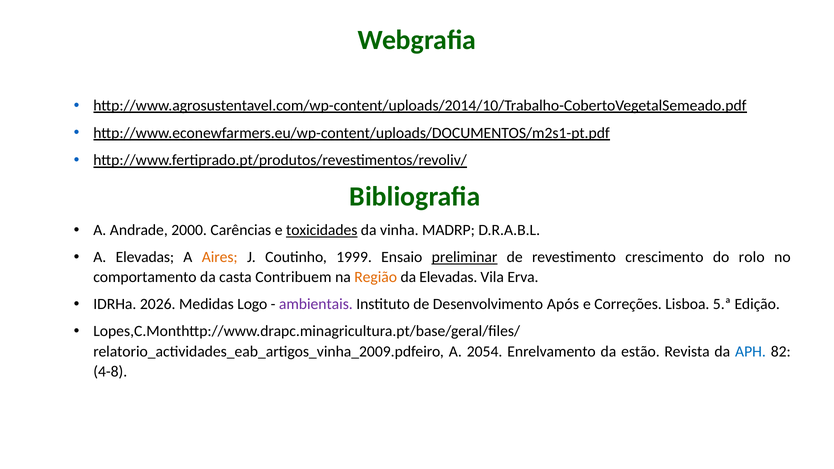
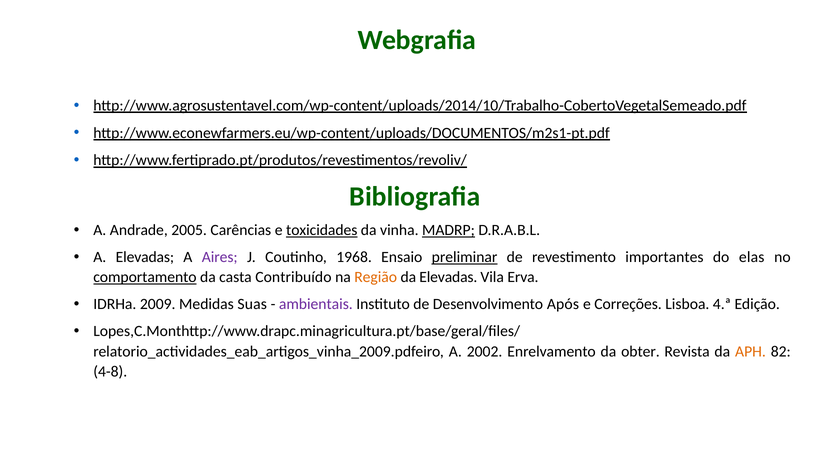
2000: 2000 -> 2005
MADRP underline: none -> present
Aires colour: orange -> purple
1999: 1999 -> 1968
crescimento: crescimento -> importantes
rolo: rolo -> elas
comportamento underline: none -> present
Contribuem: Contribuem -> Contribuído
2026: 2026 -> 2009
Logo: Logo -> Suas
5.ª: 5.ª -> 4.ª
2054: 2054 -> 2002
estão: estão -> obter
APH colour: blue -> orange
